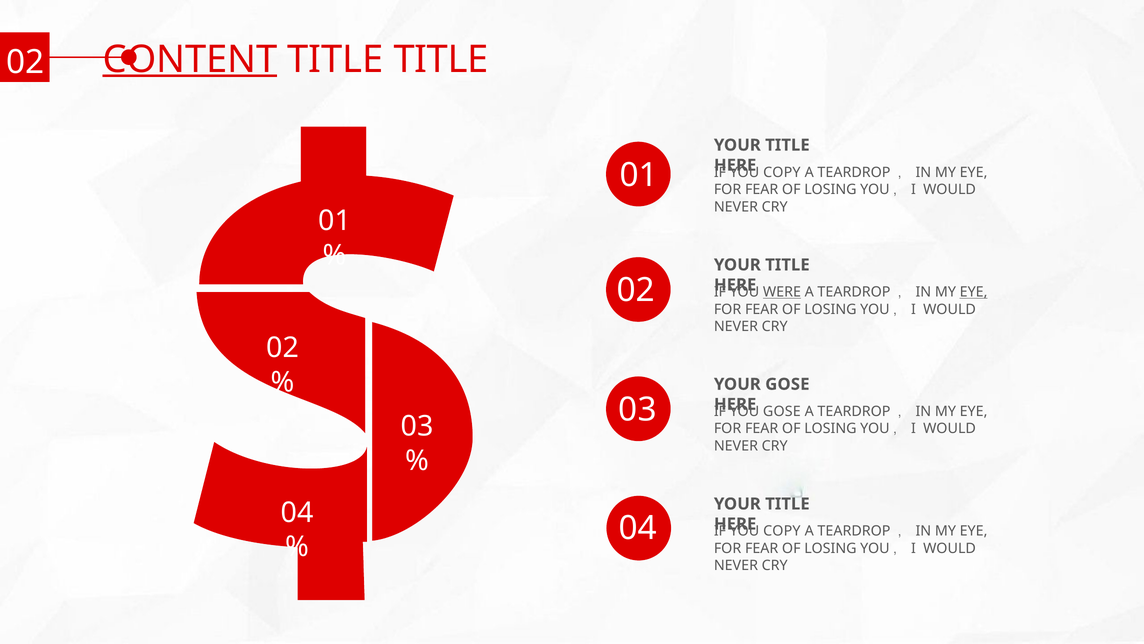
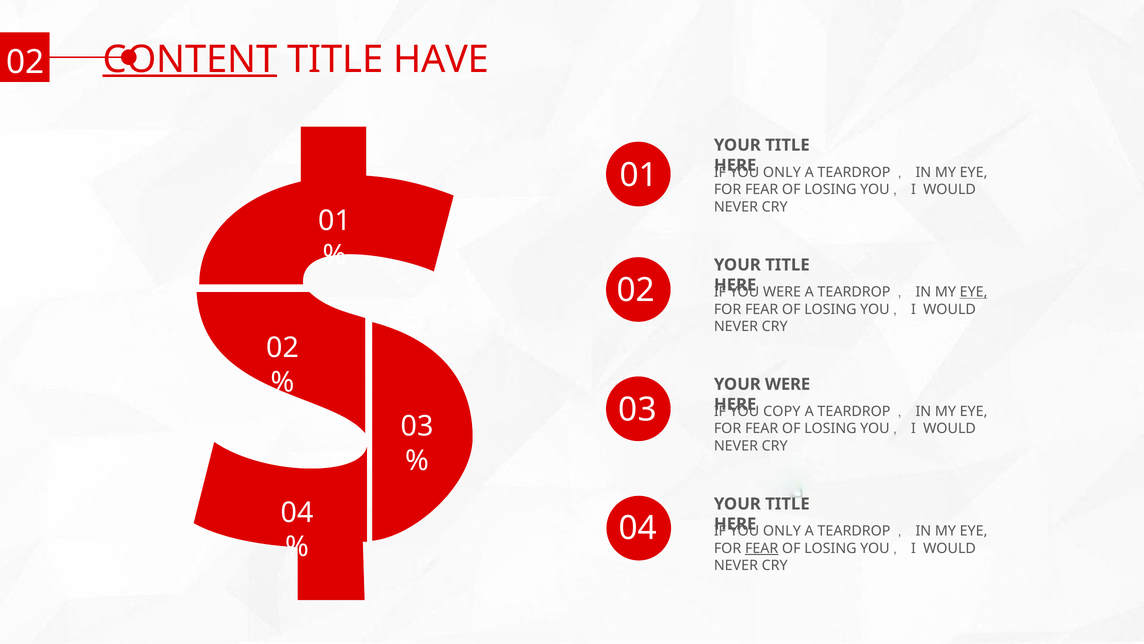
TITLE TITLE: TITLE -> HAVE
COPY at (782, 172): COPY -> ONLY
WERE at (782, 292) underline: present -> none
YOUR GOSE: GOSE -> WERE
GOSE at (782, 411): GOSE -> COPY
COPY at (782, 531): COPY -> ONLY
FEAR at (762, 548) underline: none -> present
